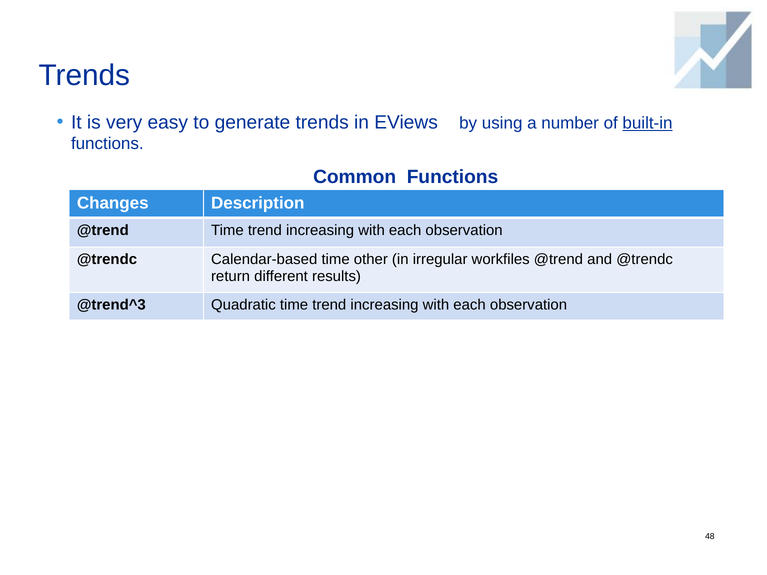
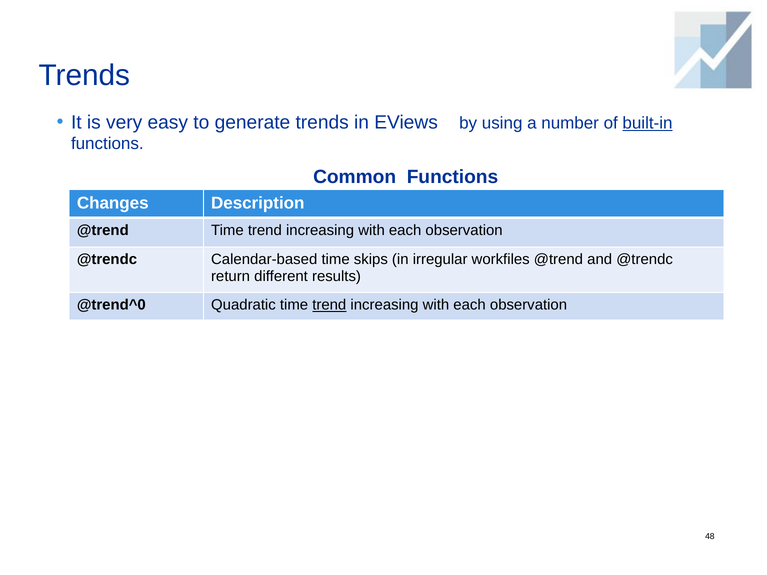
other: other -> skips
@trend^3: @trend^3 -> @trend^0
trend at (329, 305) underline: none -> present
